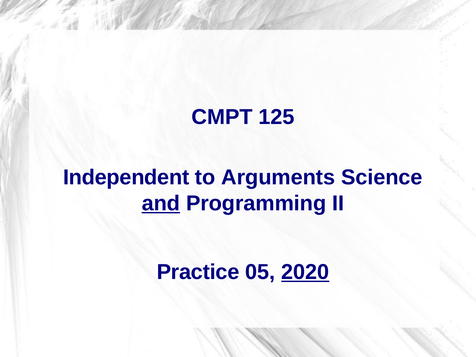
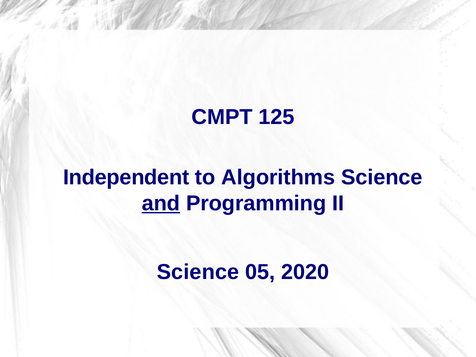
Arguments: Arguments -> Algorithms
Practice at (198, 272): Practice -> Science
2020 underline: present -> none
